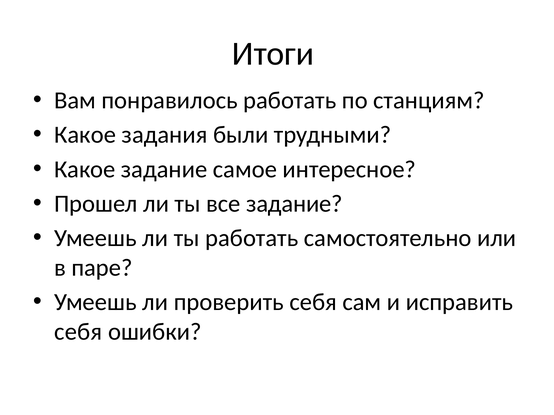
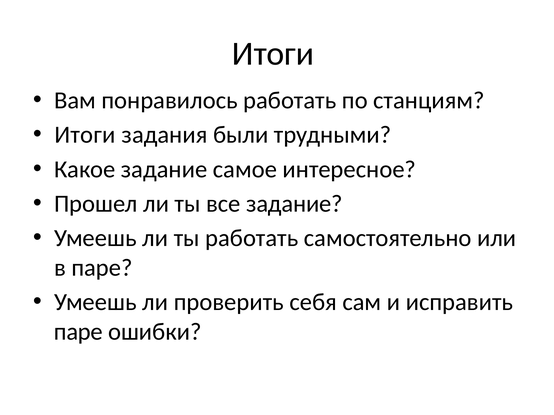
Какое at (85, 135): Какое -> Итоги
себя at (78, 332): себя -> паре
